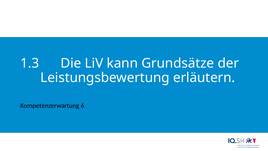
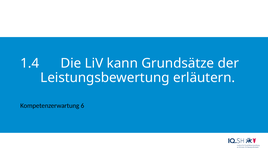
1.3: 1.3 -> 1.4
